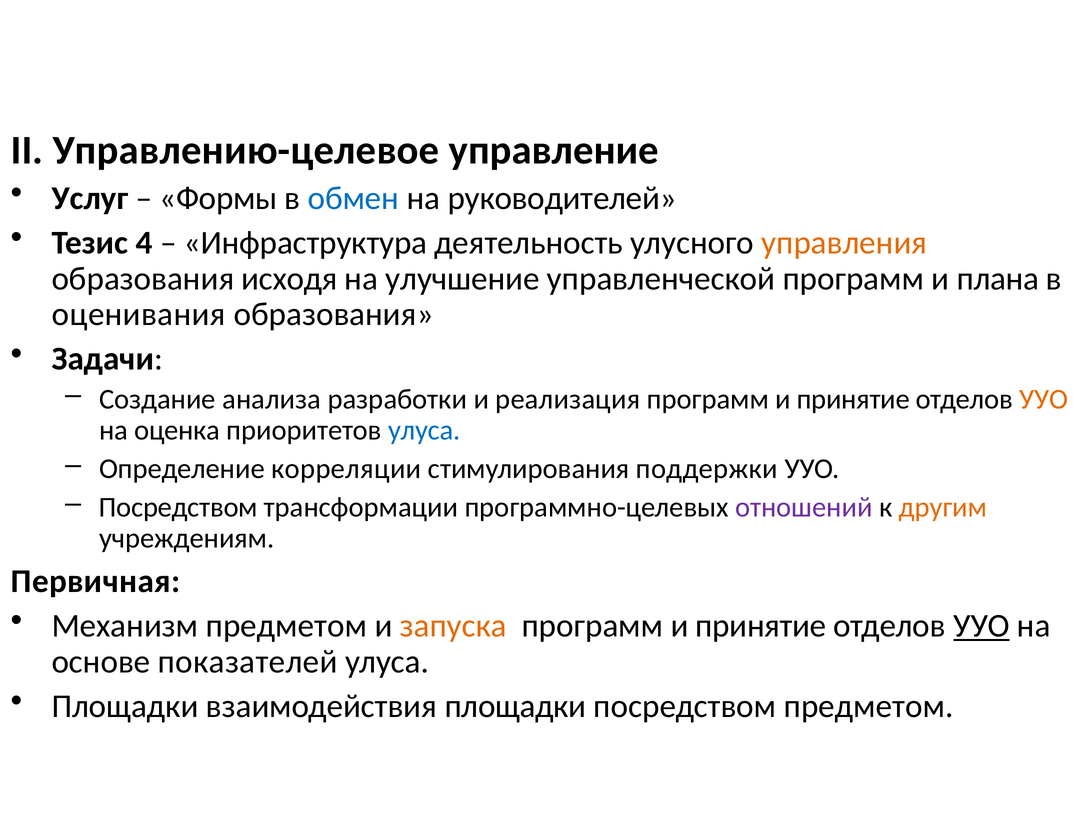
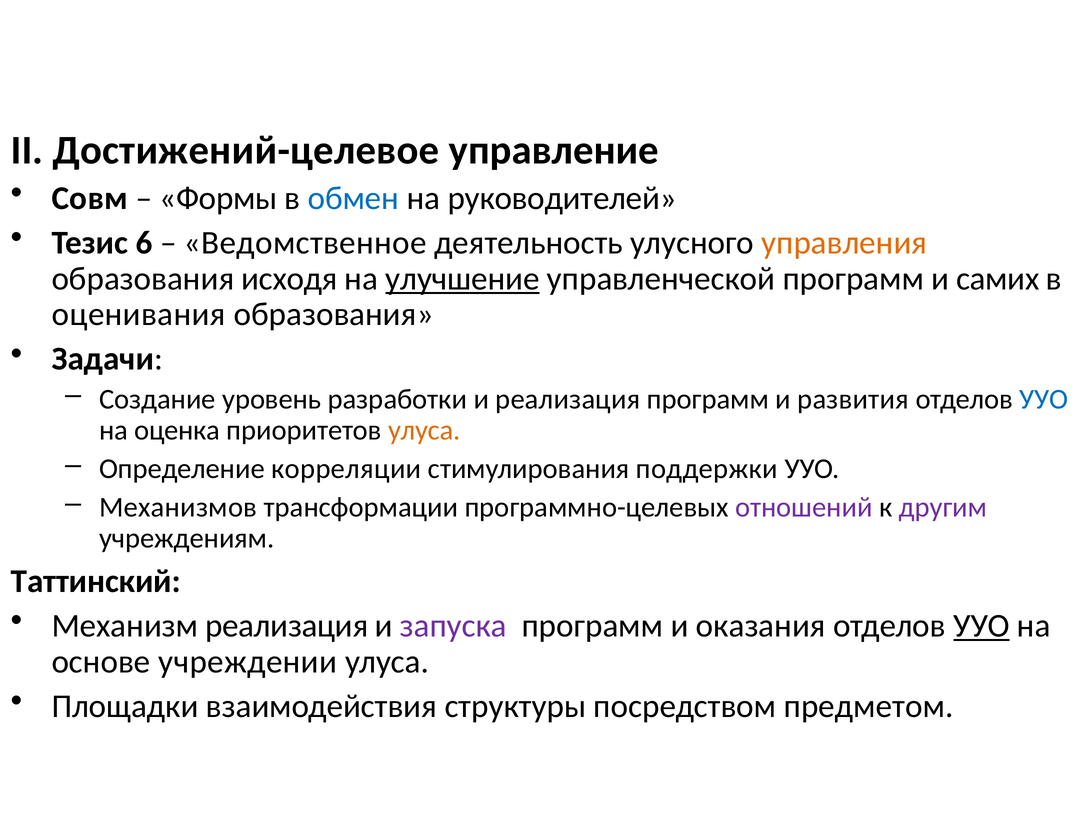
Управлению-целевое: Управлению-целевое -> Достижений-целевое
Услуг: Услуг -> Совм
4: 4 -> 6
Инфраструктура: Инфраструктура -> Ведомственное
улучшение underline: none -> present
плана: плана -> самих
анализа: анализа -> уровень
принятие at (853, 399): принятие -> развития
УУО at (1044, 399) colour: orange -> blue
улуса at (424, 430) colour: blue -> orange
Посредством at (178, 507): Посредством -> Механизмов
другим colour: orange -> purple
Первичная: Первичная -> Таттинский
Механизм предметом: предметом -> реализация
запуска colour: orange -> purple
принятие at (761, 625): принятие -> оказания
показателей: показателей -> учреждении
взаимодействия площадки: площадки -> структуры
